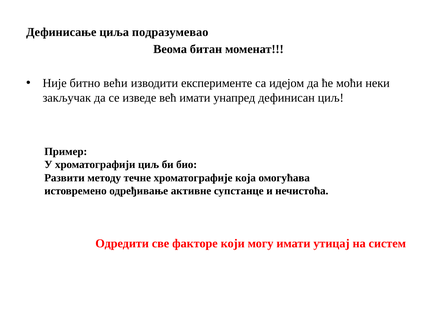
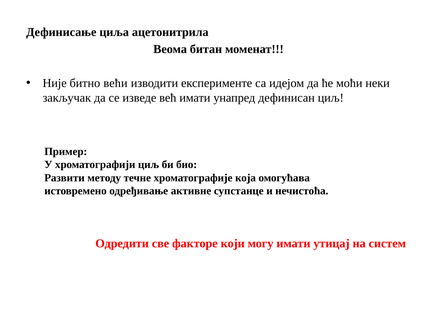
подразумевао: подразумевао -> ацетонитрила
